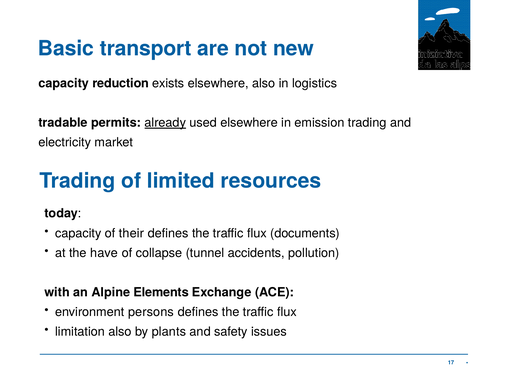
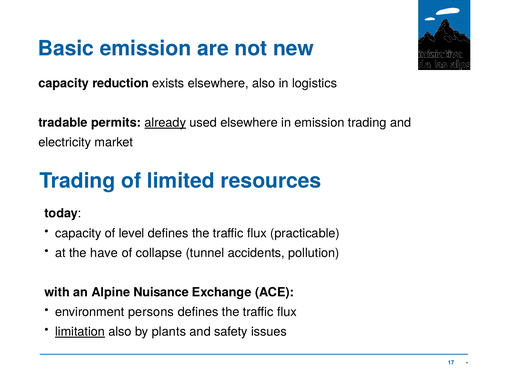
Basic transport: transport -> emission
their: their -> level
documents: documents -> practicable
Elements: Elements -> Nuisance
limitation underline: none -> present
